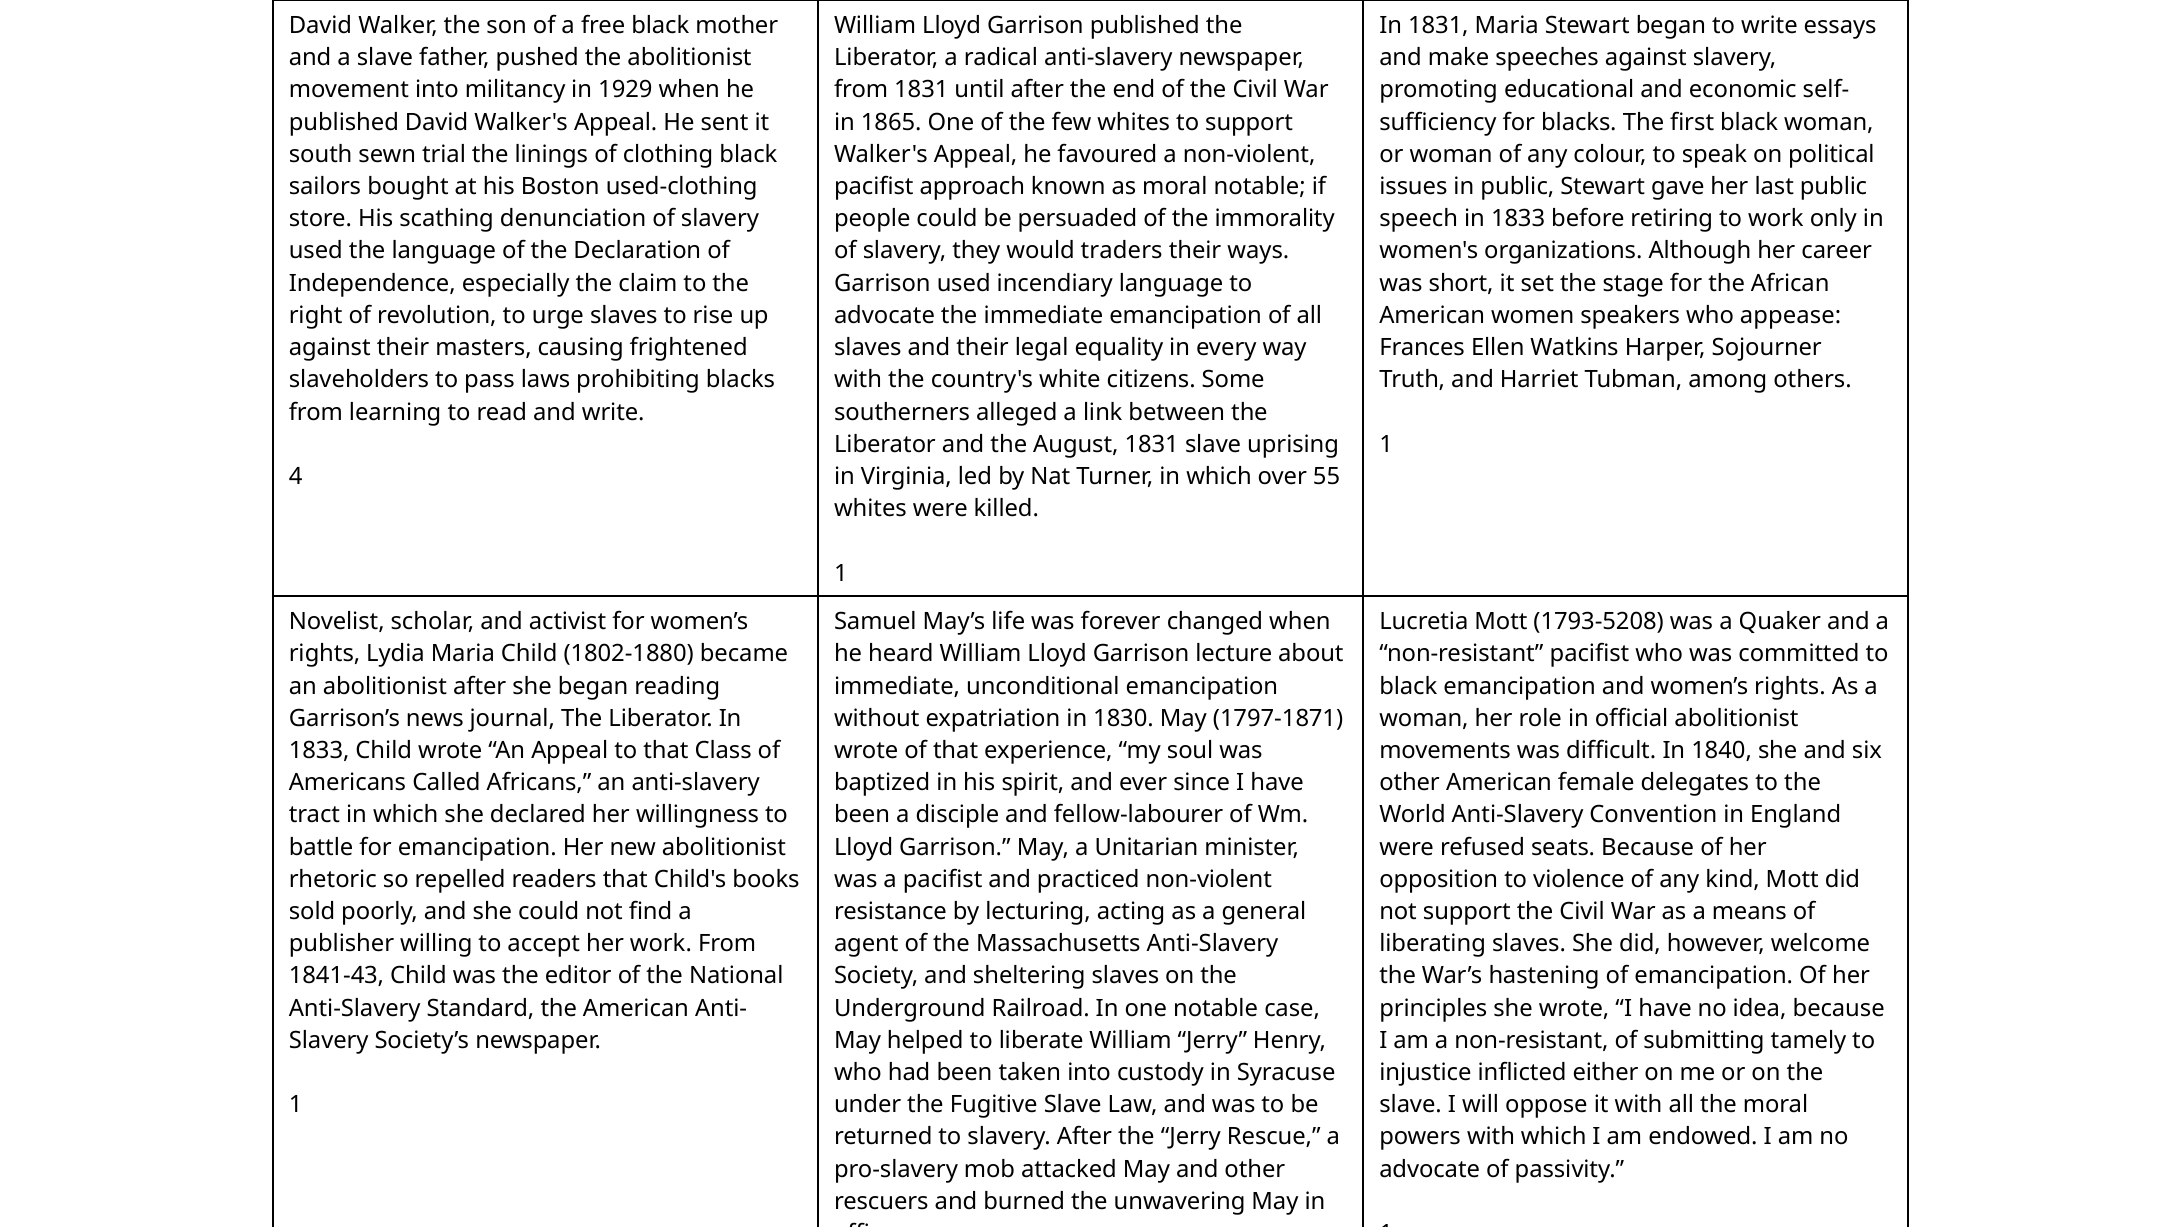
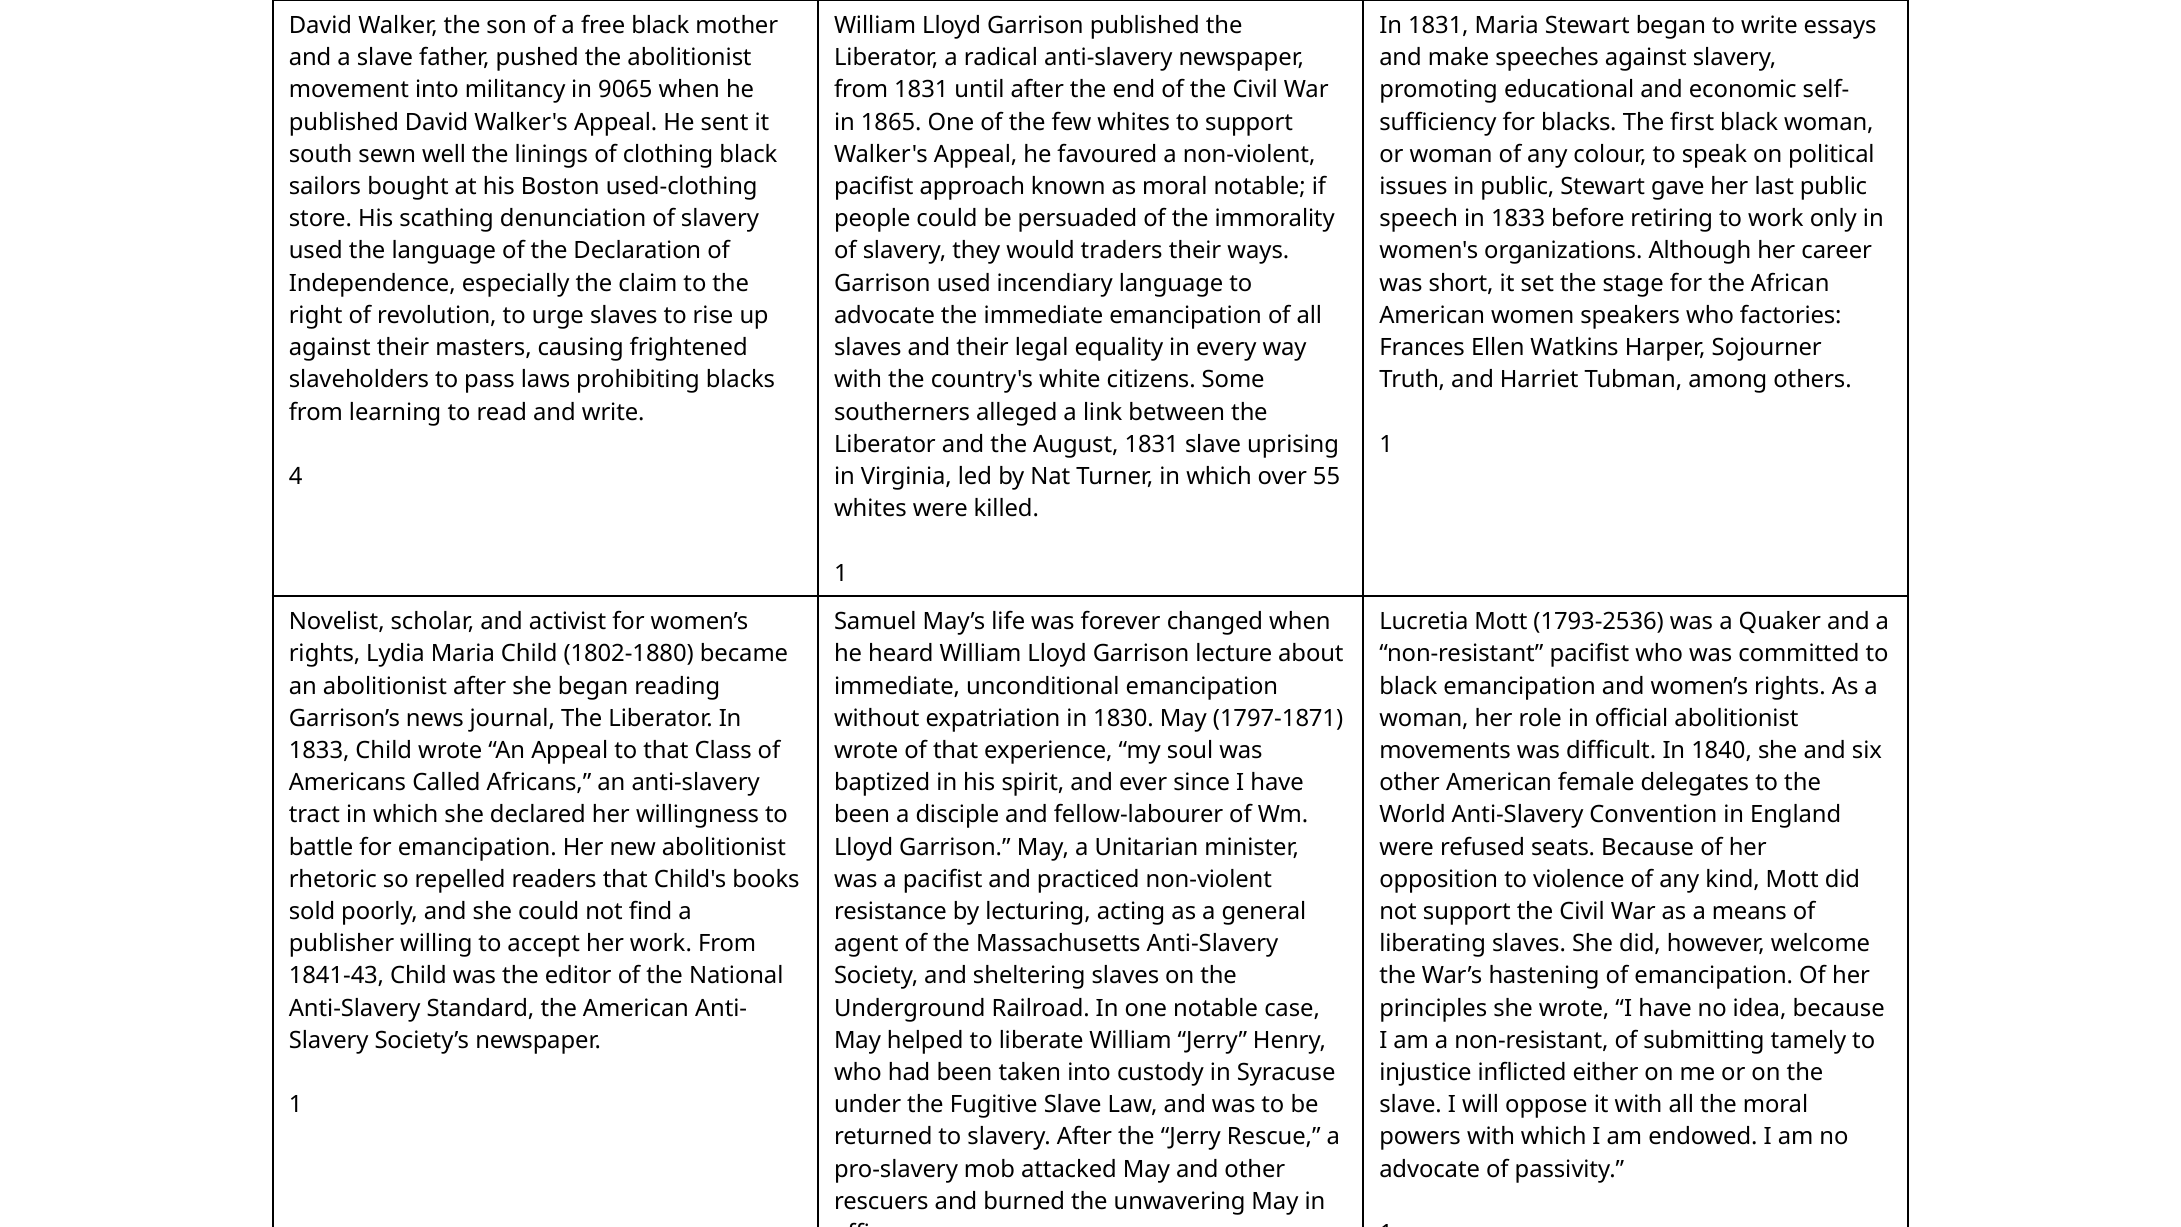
1929: 1929 -> 9065
trial: trial -> well
appease: appease -> factories
1793-5208: 1793-5208 -> 1793-2536
